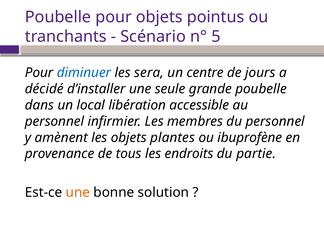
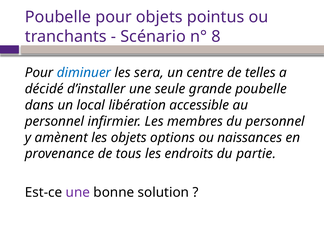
5: 5 -> 8
jours: jours -> telles
plantes: plantes -> options
ibuprofène: ibuprofène -> naissances
une at (78, 192) colour: orange -> purple
